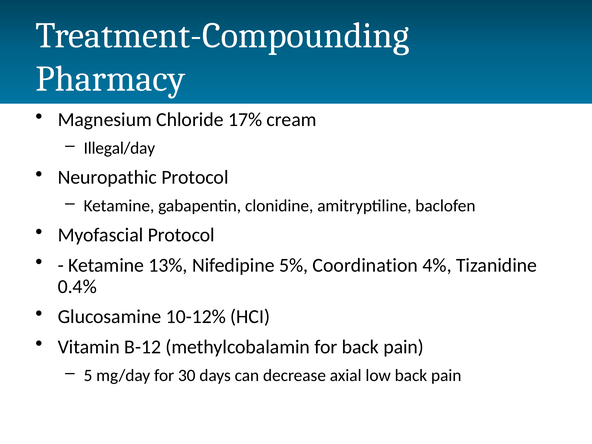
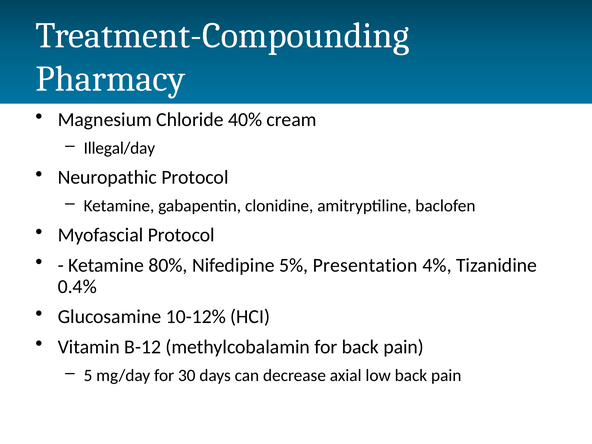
17%: 17% -> 40%
13%: 13% -> 80%
Coordination: Coordination -> Presentation
